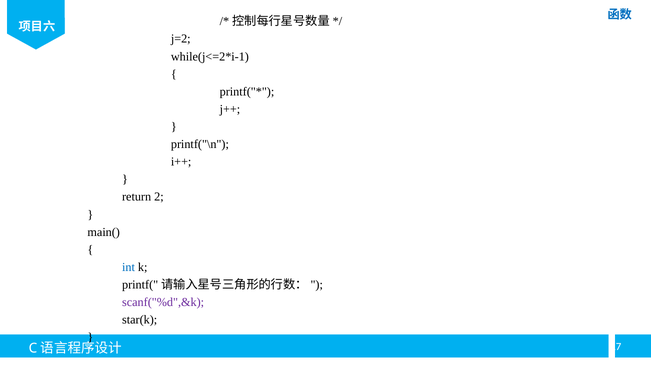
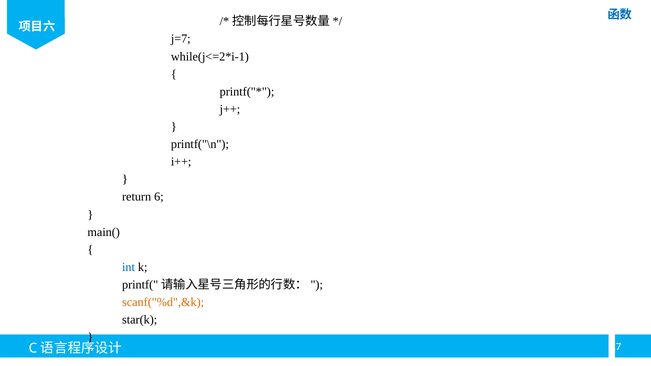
j=2: j=2 -> j=7
2: 2 -> 6
scanf("%d",&k colour: purple -> orange
